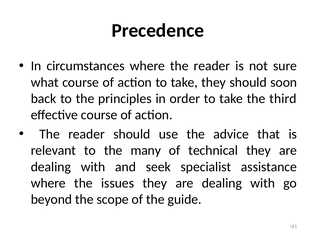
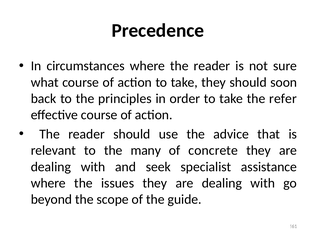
third: third -> refer
technical: technical -> concrete
